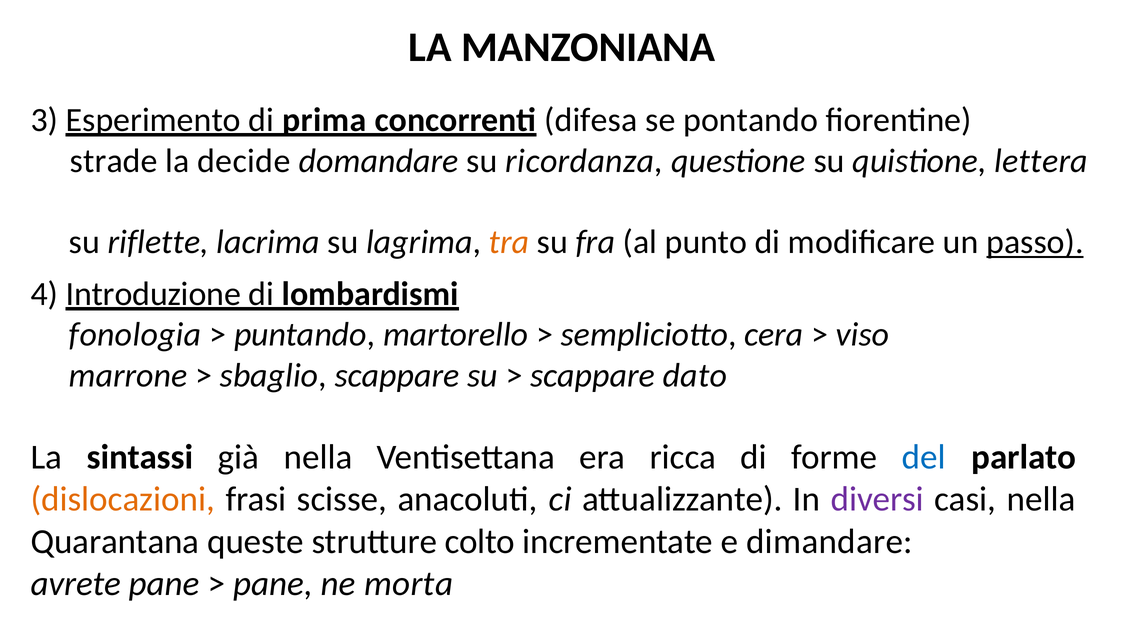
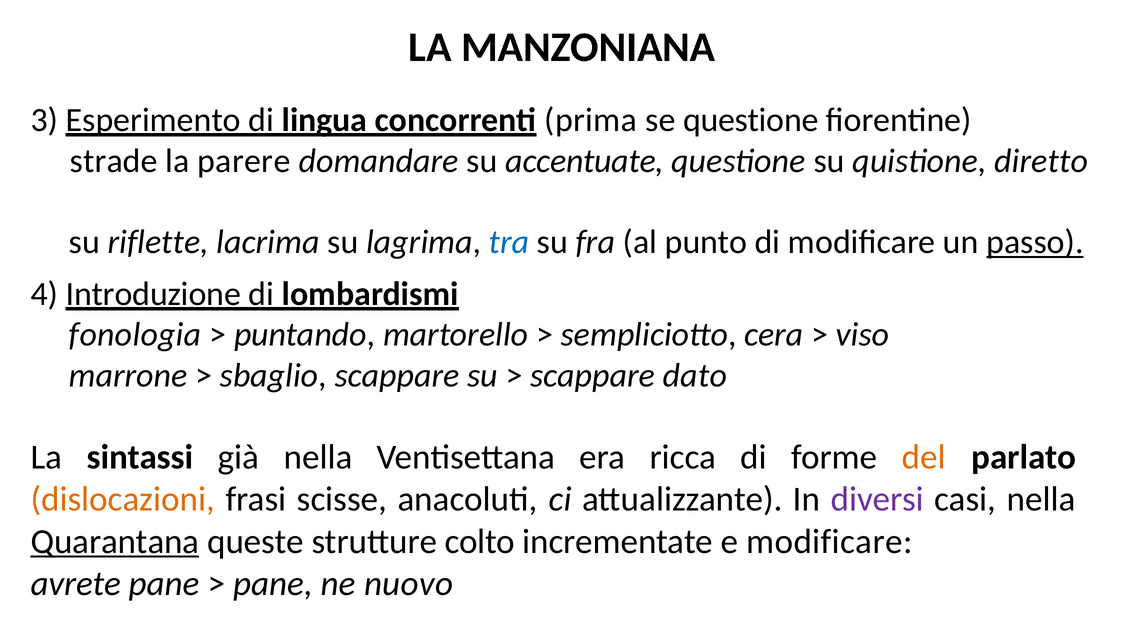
prima: prima -> lingua
difesa: difesa -> prima
se pontando: pontando -> questione
decide: decide -> parere
ricordanza: ricordanza -> accentuate
lettera: lettera -> diretto
tra colour: orange -> blue
del colour: blue -> orange
Quarantana underline: none -> present
e dimandare: dimandare -> modificare
morta: morta -> nuovo
